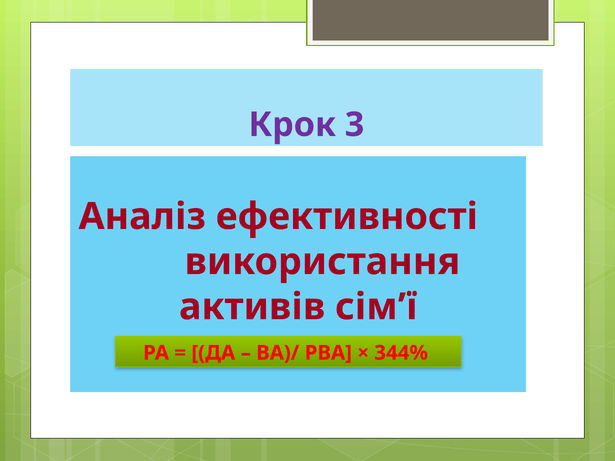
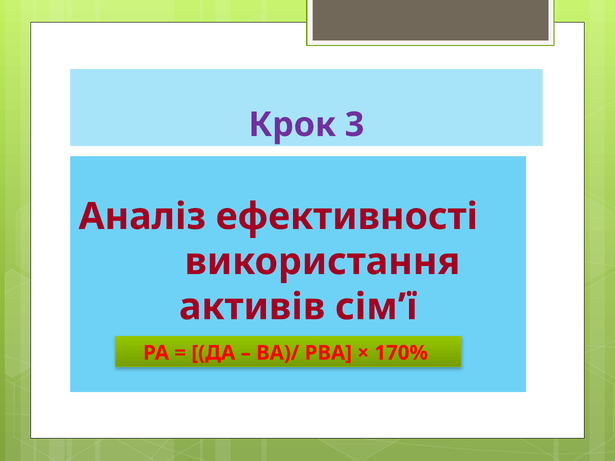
344%: 344% -> 170%
